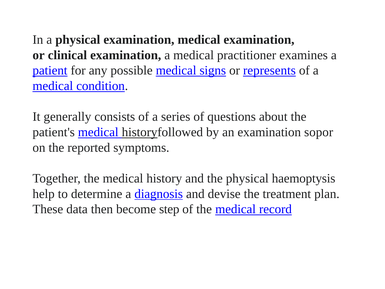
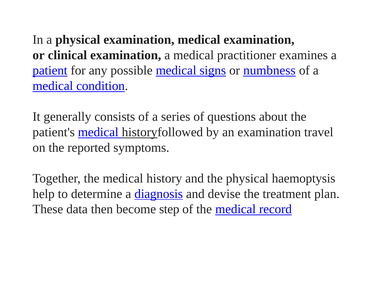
represents: represents -> numbness
sopor: sopor -> travel
